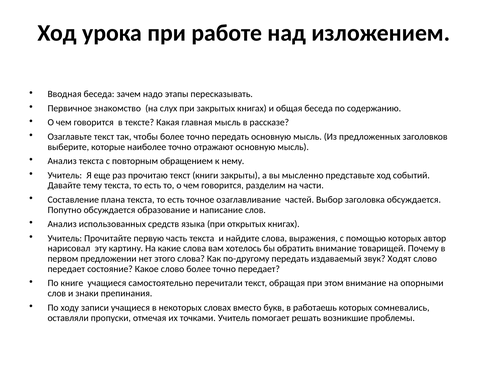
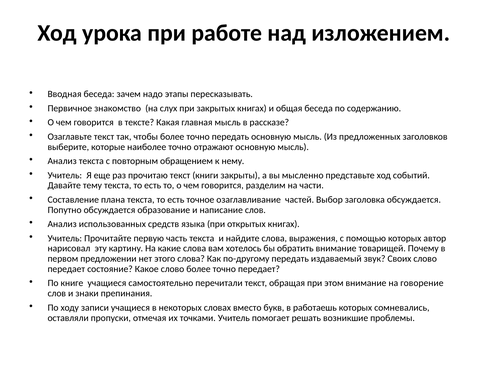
Ходят: Ходят -> Своих
опорными: опорными -> говорение
